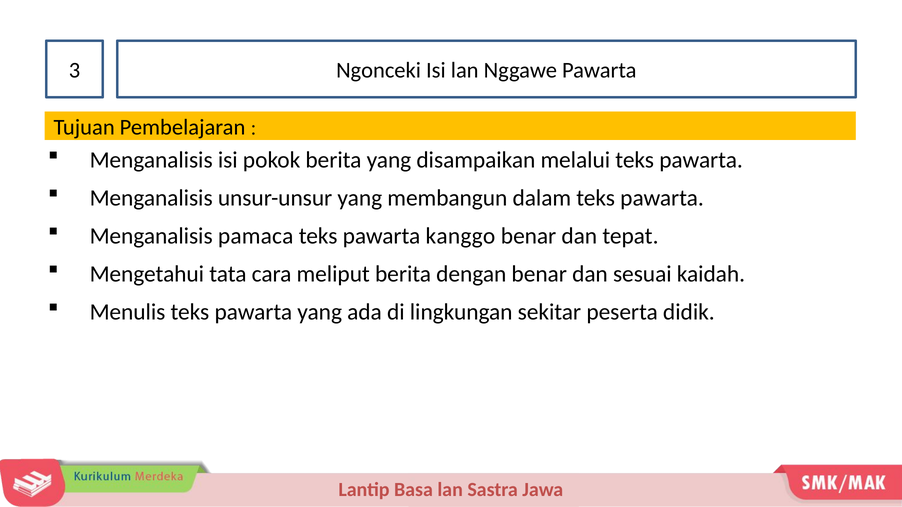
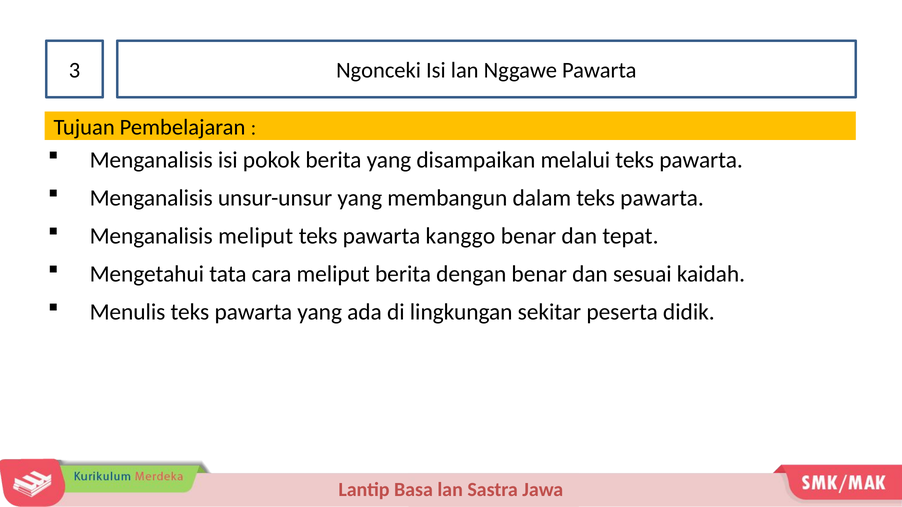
Menganalisis pamaca: pamaca -> meliput
